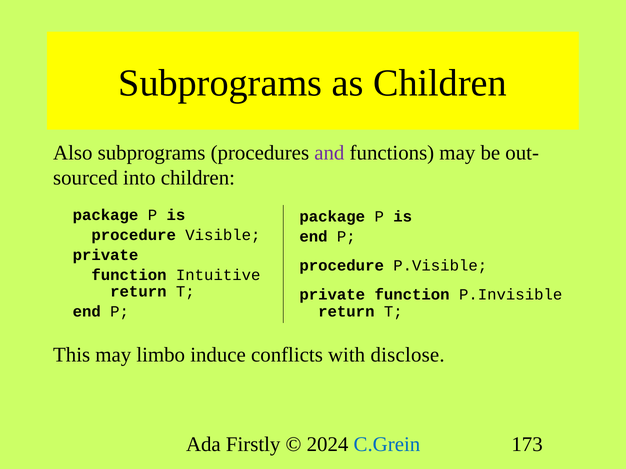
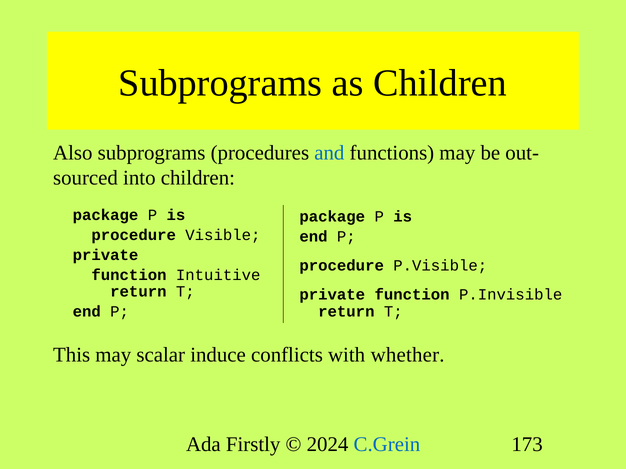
and colour: purple -> blue
limbo: limbo -> scalar
disclose: disclose -> whether
